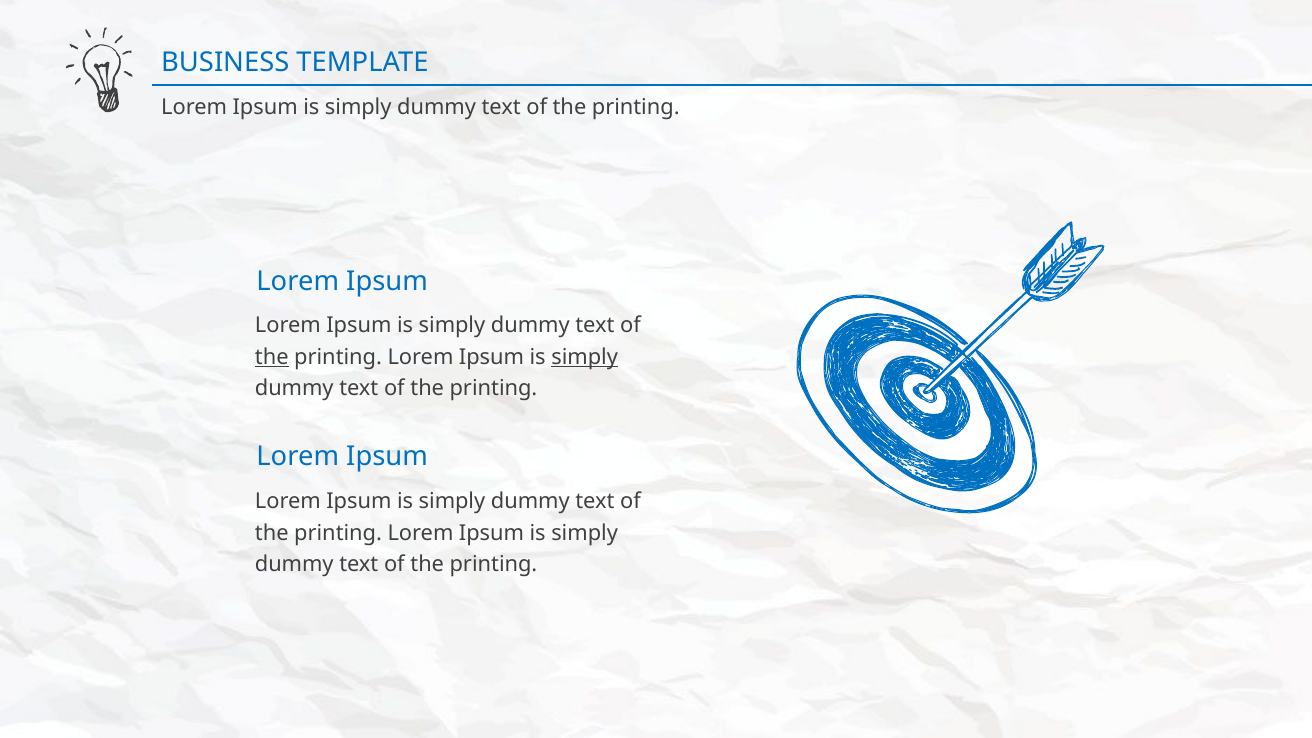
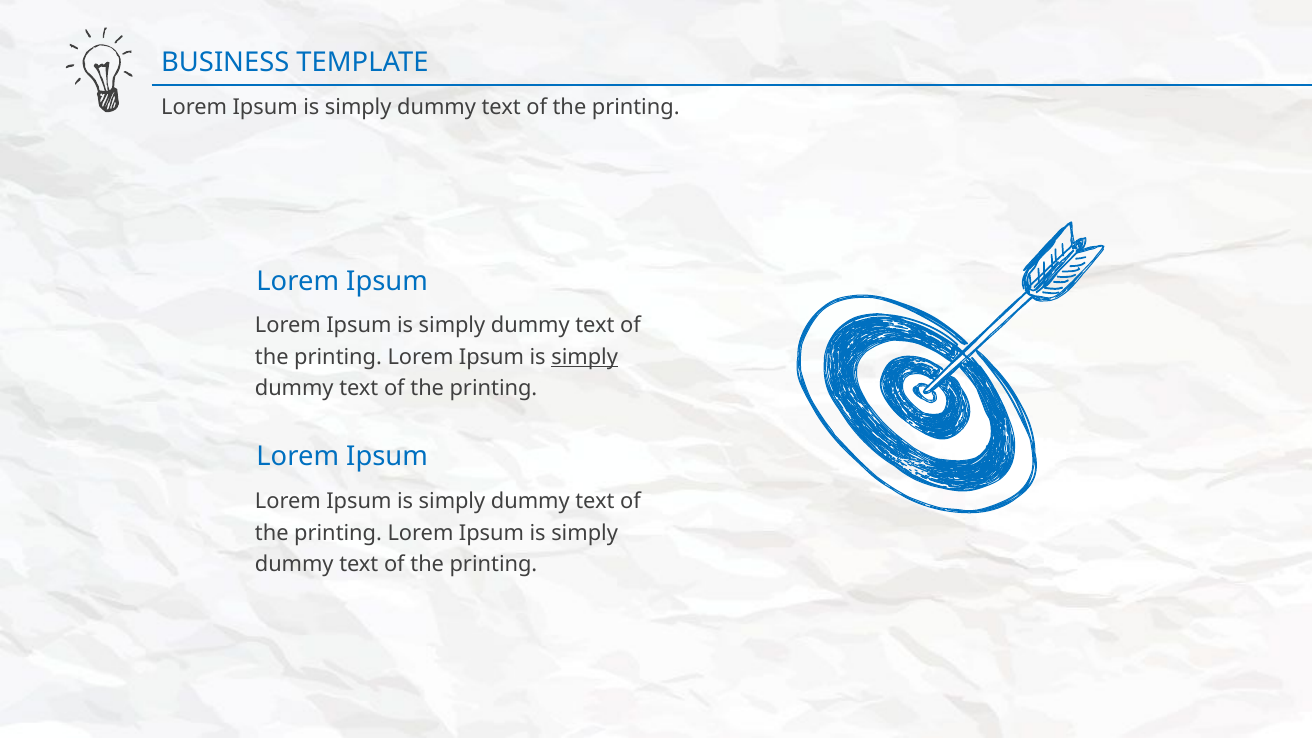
the at (272, 357) underline: present -> none
